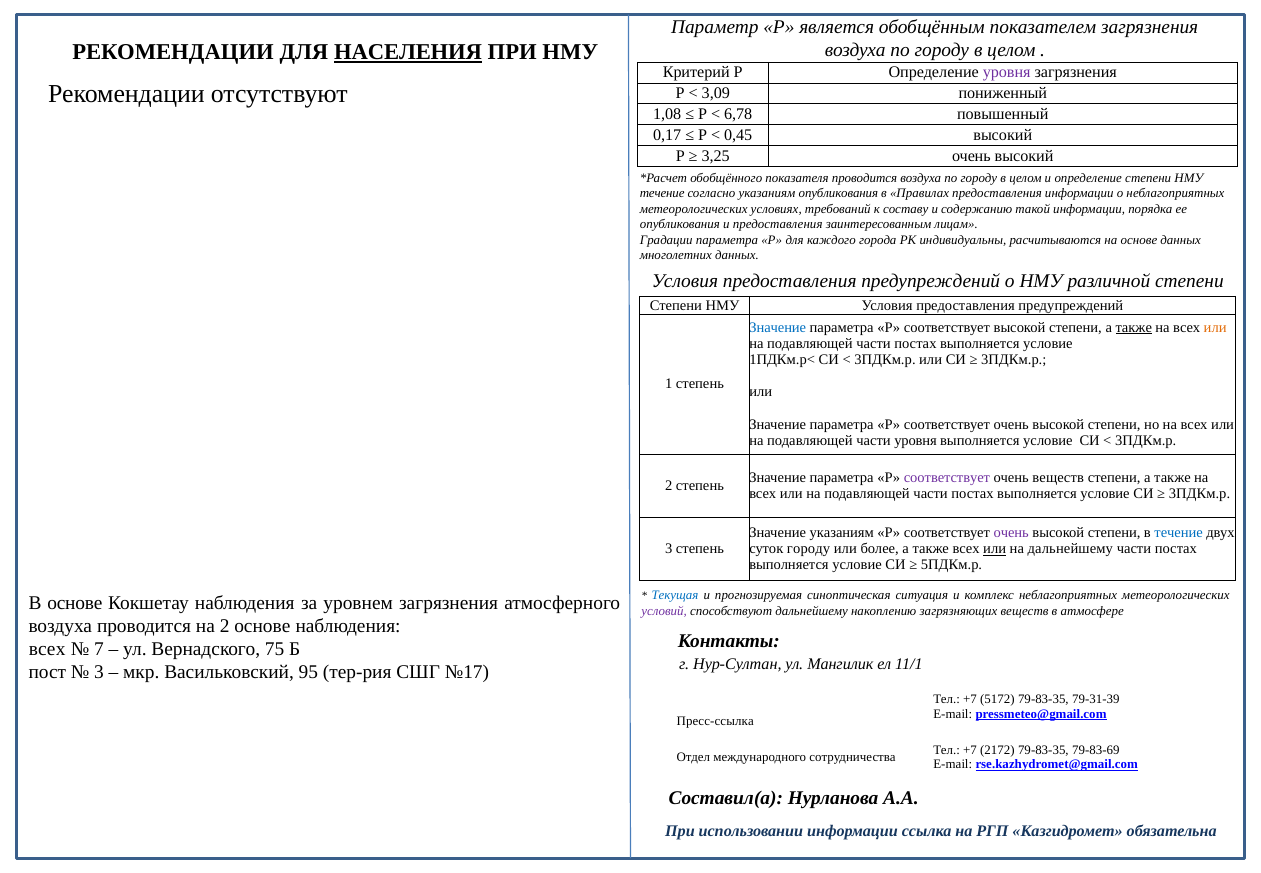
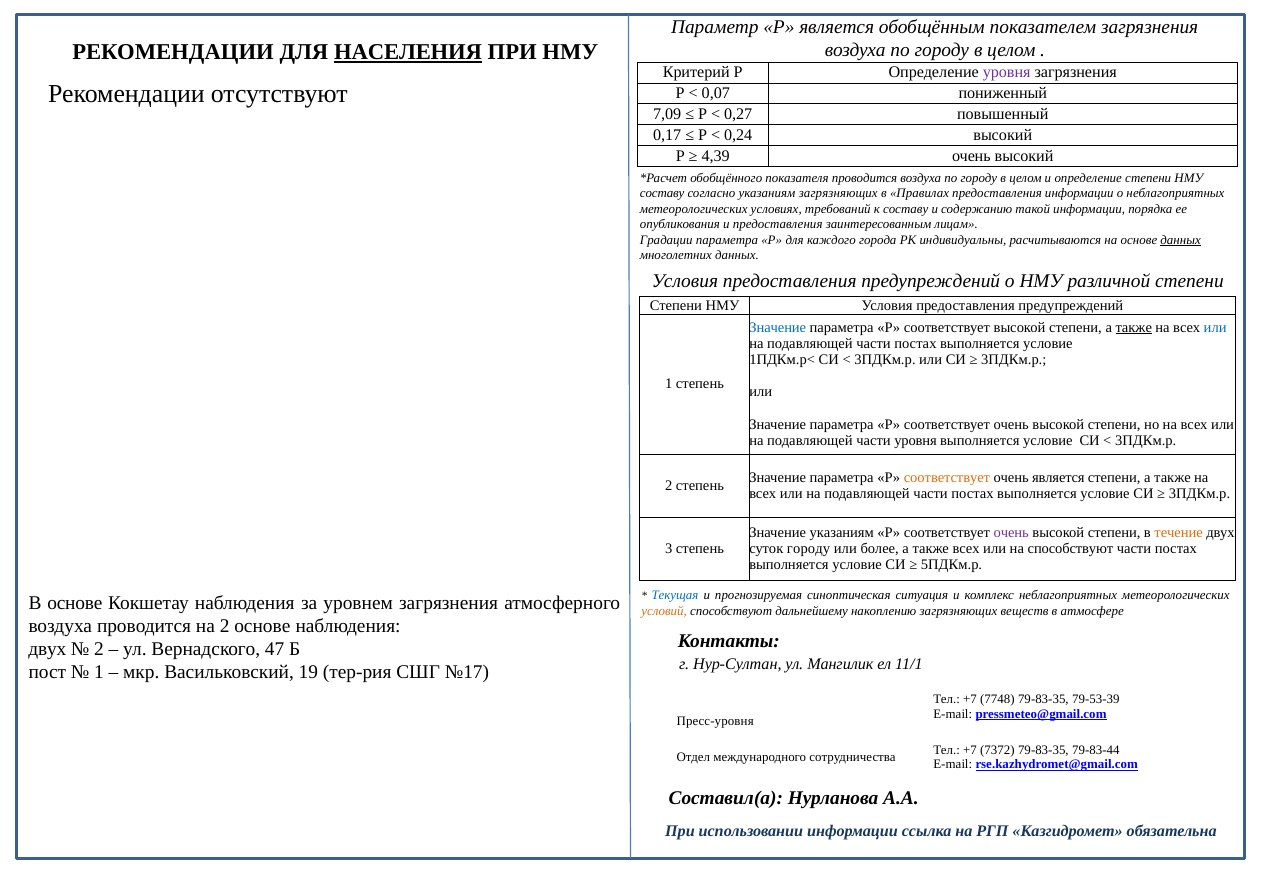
3,09: 3,09 -> 0,07
1,08: 1,08 -> 7,09
6,78: 6,78 -> 0,27
0,45: 0,45 -> 0,24
3,25: 3,25 -> 4,39
течение at (662, 194): течение -> составу
указаниям опубликования: опубликования -> загрязняющих
данных at (1181, 240) underline: none -> present
или at (1215, 328) colour: orange -> blue
соответствует at (947, 478) colour: purple -> orange
очень веществ: веществ -> является
течение at (1179, 533) colour: blue -> orange
или at (995, 549) underline: present -> none
на дальнейшему: дальнейшему -> способствуют
условий colour: purple -> orange
всех at (47, 649): всех -> двух
7 at (99, 649): 7 -> 2
75: 75 -> 47
3 at (99, 673): 3 -> 1
95: 95 -> 19
5172: 5172 -> 7748
79-31-39: 79-31-39 -> 79-53-39
Пресс-ссылка: Пресс-ссылка -> Пресс-уровня
2172: 2172 -> 7372
79-83-69: 79-83-69 -> 79-83-44
